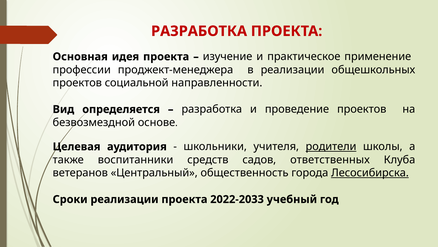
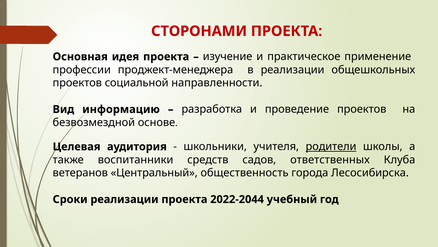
РАЗРАБОТКА at (199, 31): РАЗРАБОТКА -> СТОРОНАМИ
определяется: определяется -> информацию
Лесосибирска underline: present -> none
2022-2033: 2022-2033 -> 2022-2044
